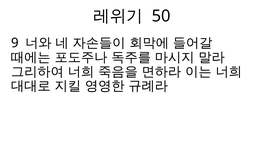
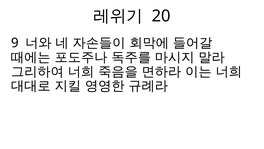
50: 50 -> 20
